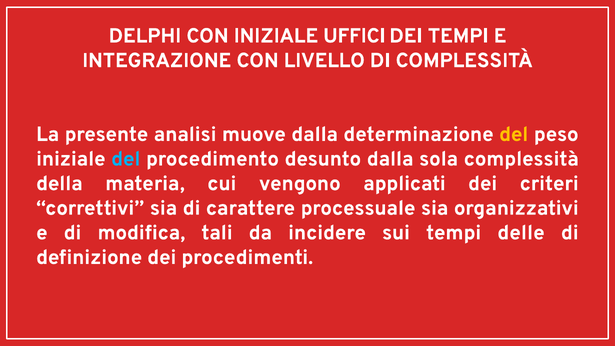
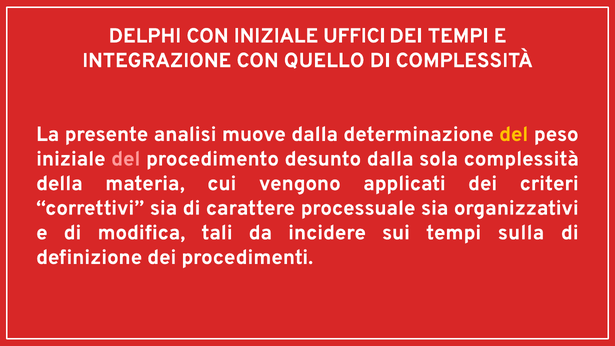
LIVELLO: LIVELLO -> QUELLO
del at (126, 159) colour: light blue -> pink
delle: delle -> sulla
